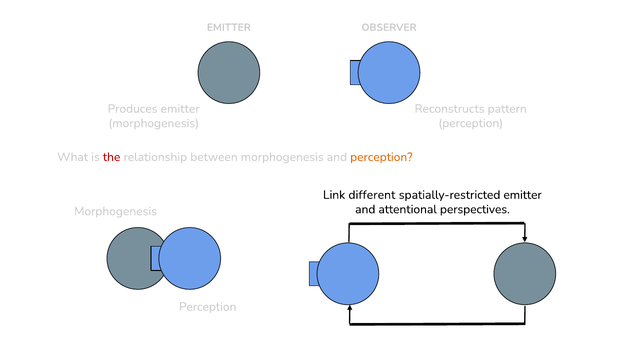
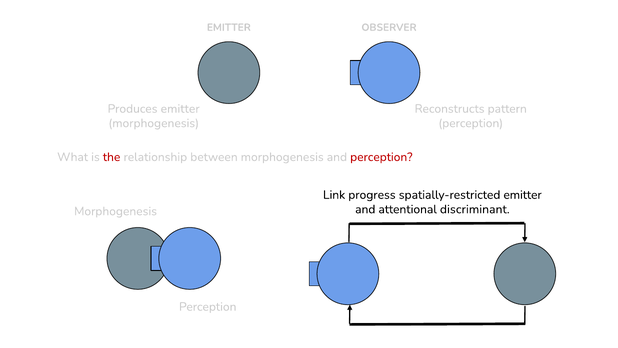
perception at (381, 157) colour: orange -> red
different: different -> progress
perspectives: perspectives -> discriminant
